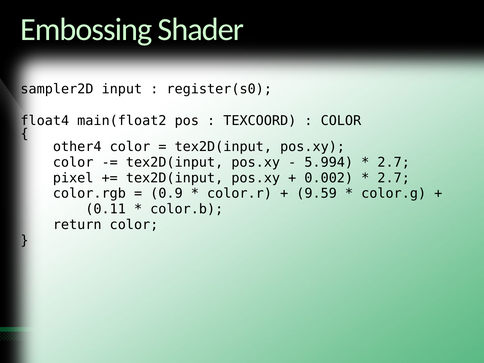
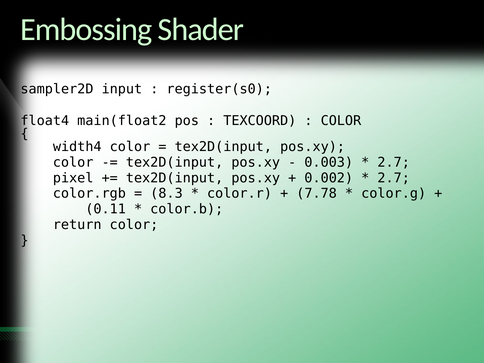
other4: other4 -> width4
5.994: 5.994 -> 0.003
0.9: 0.9 -> 8.3
9.59: 9.59 -> 7.78
